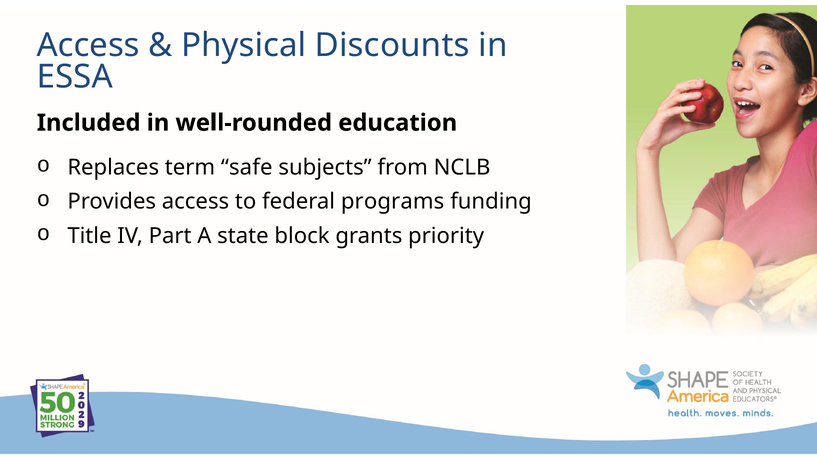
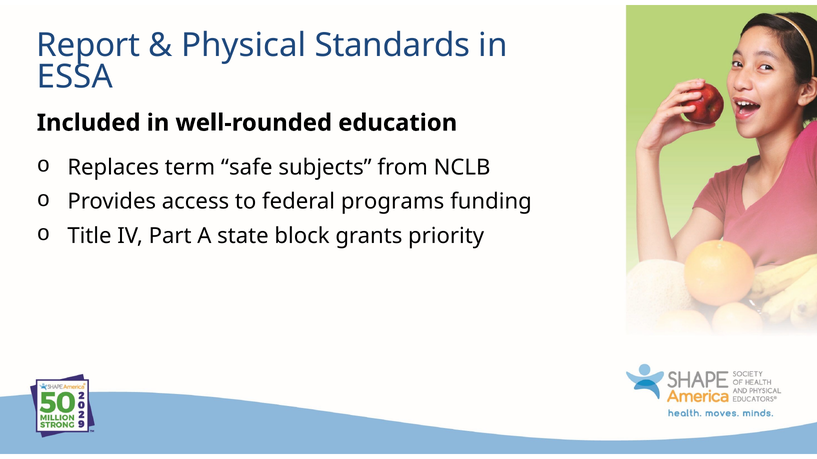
Access at (88, 45): Access -> Report
Discounts: Discounts -> Standards
